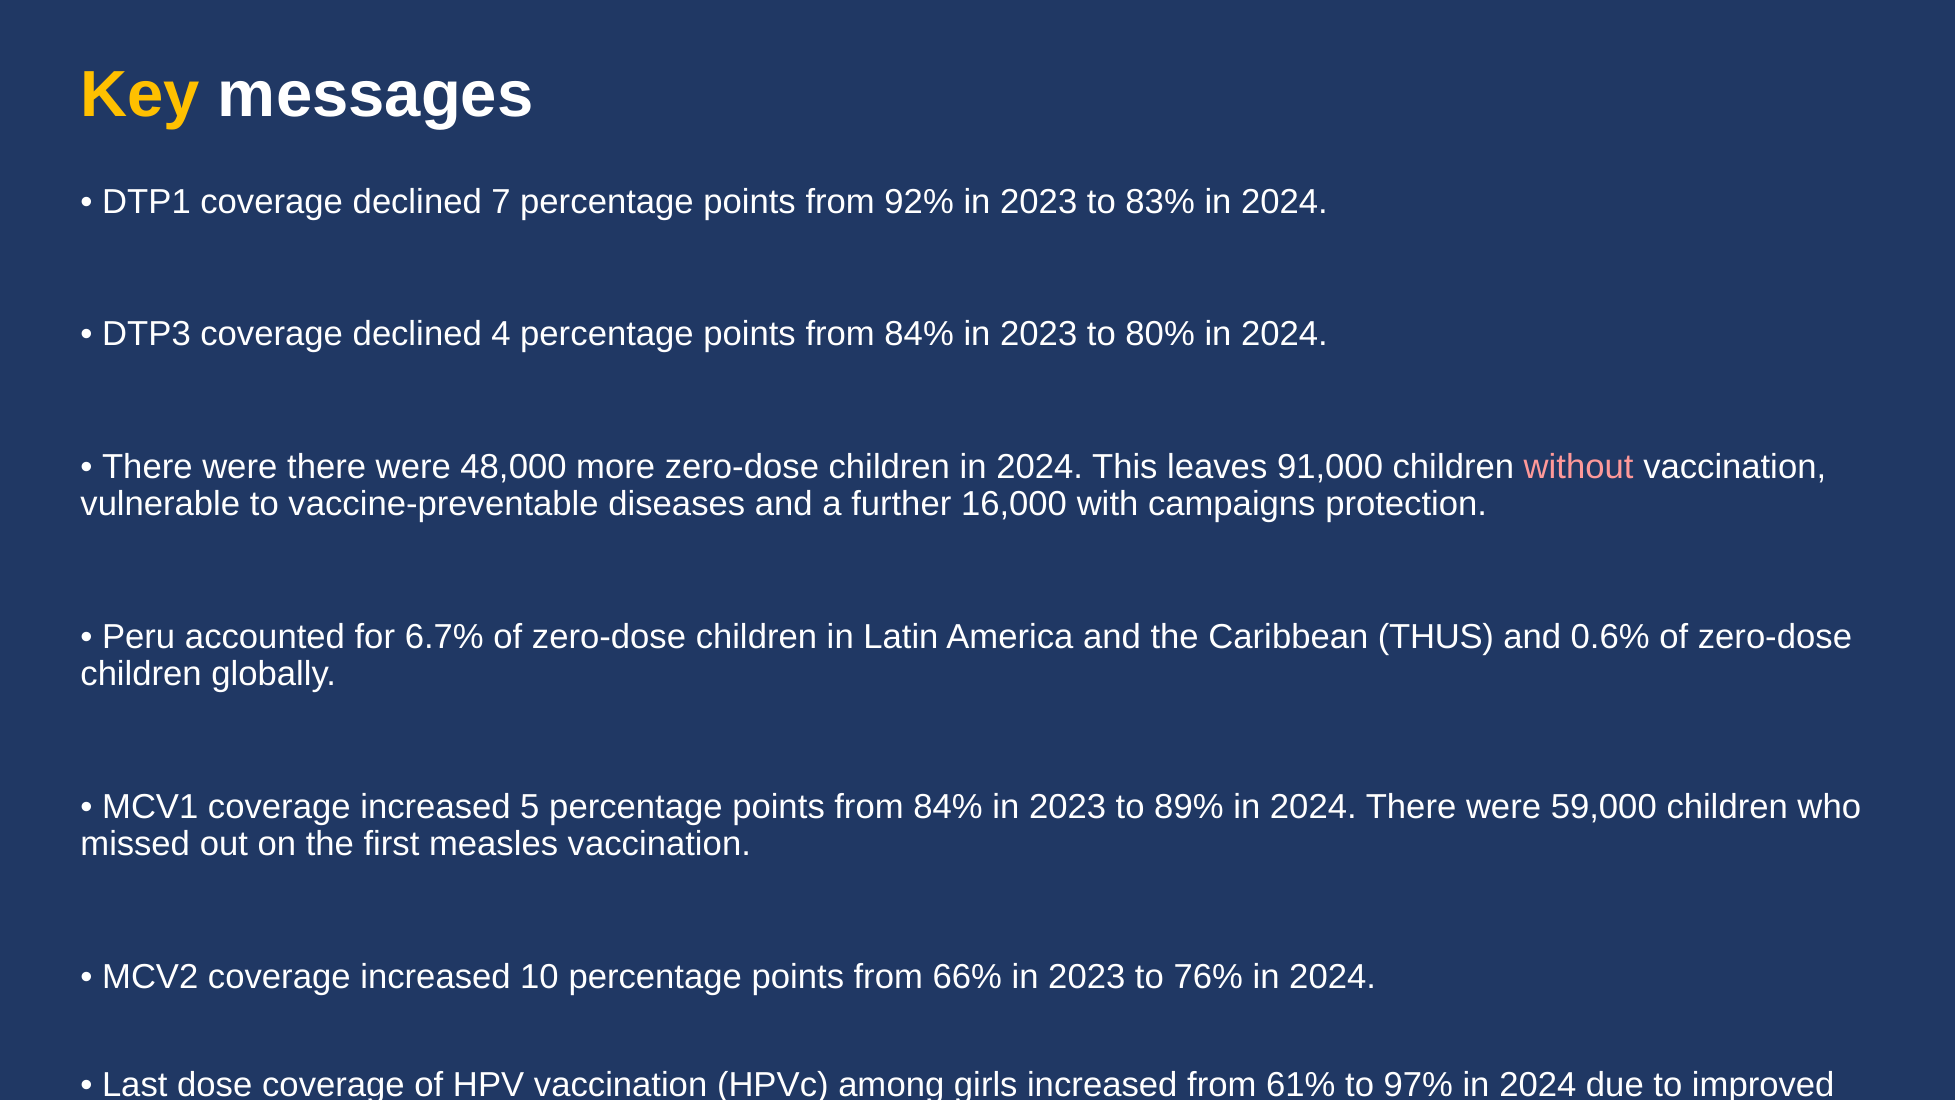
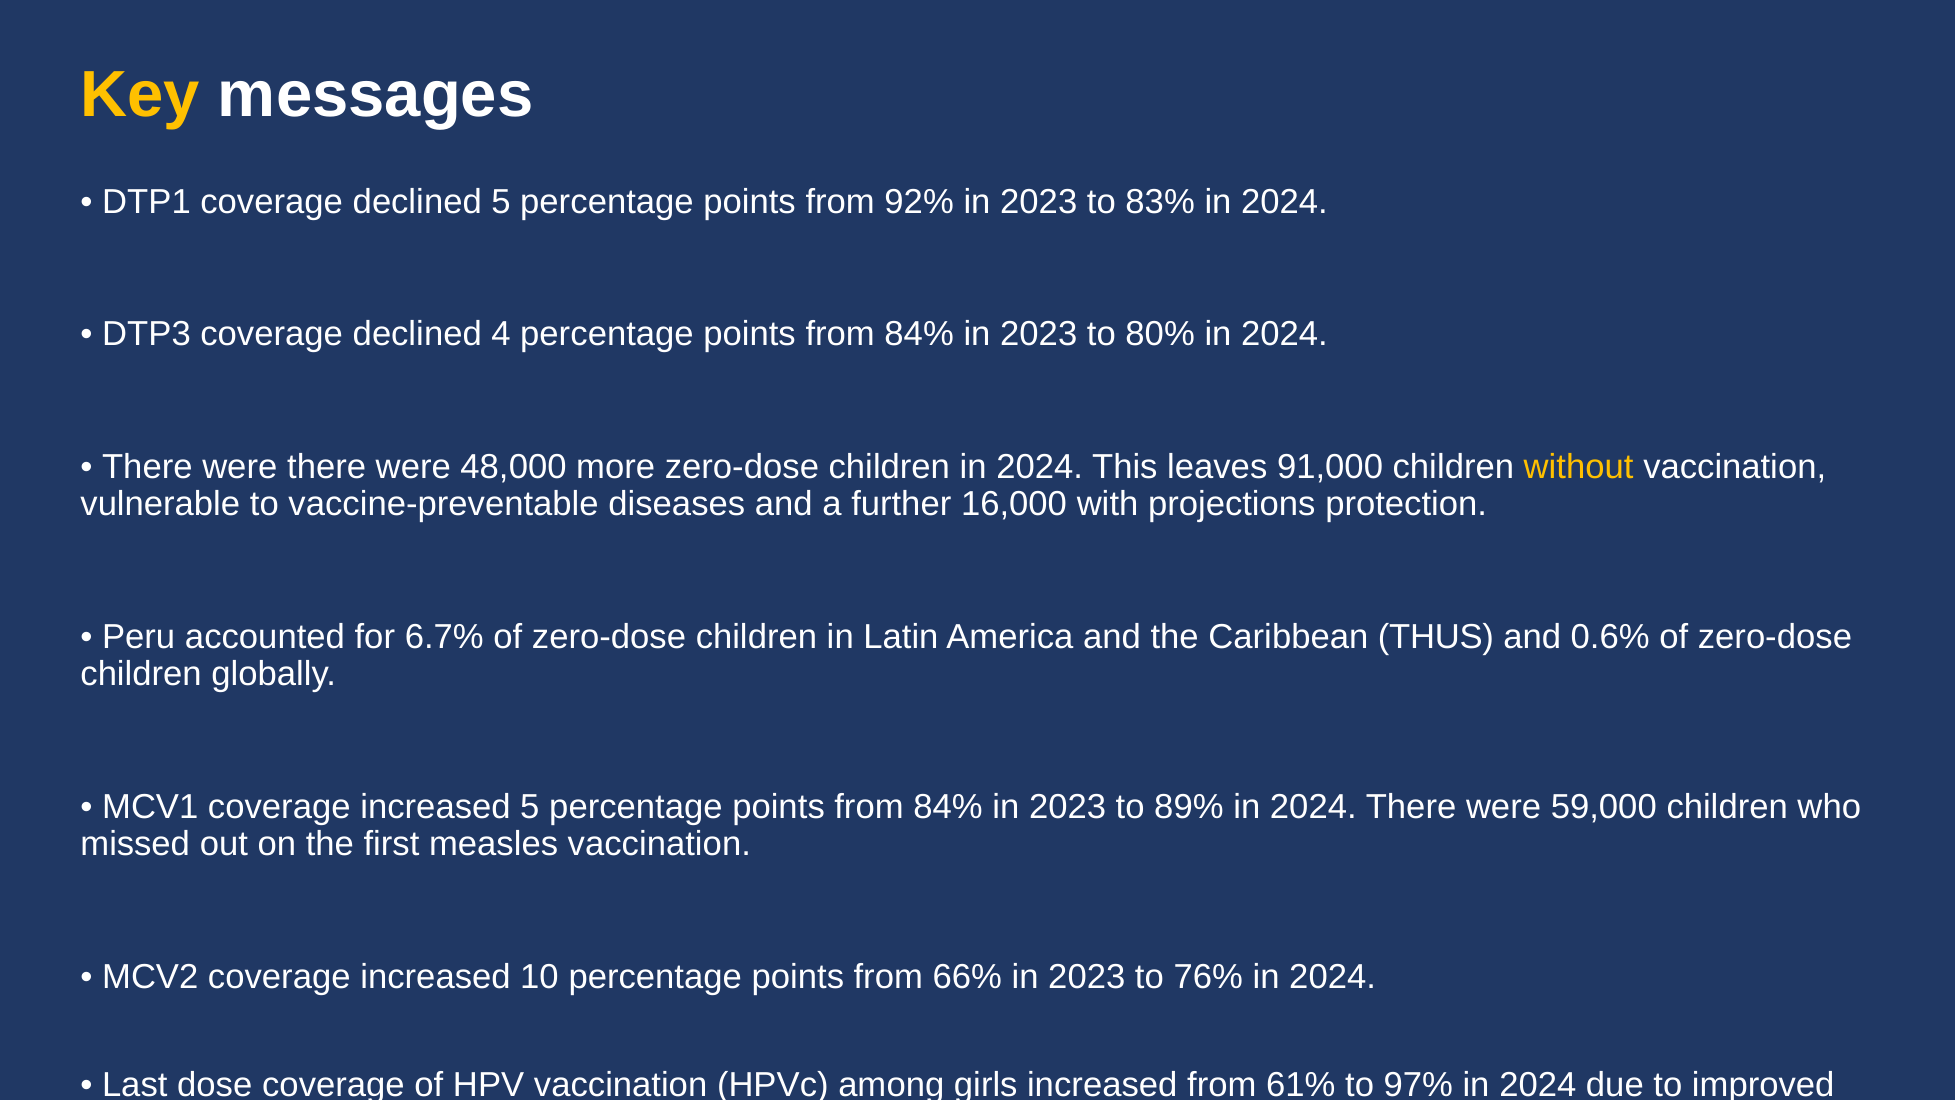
declined 7: 7 -> 5
without colour: pink -> yellow
campaigns: campaigns -> projections
